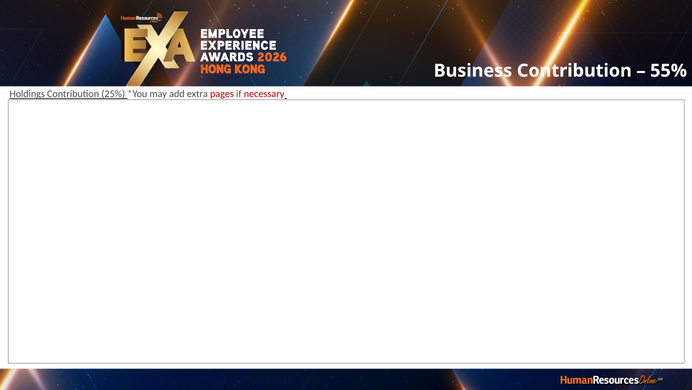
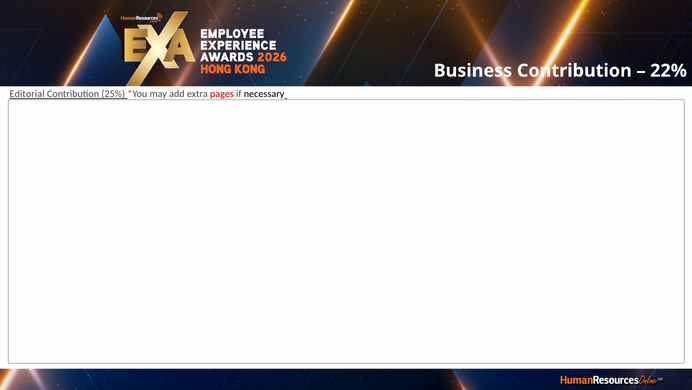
55%: 55% -> 22%
Holdings: Holdings -> Editorial
necessary colour: red -> black
